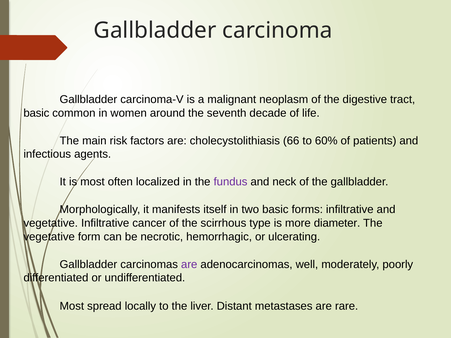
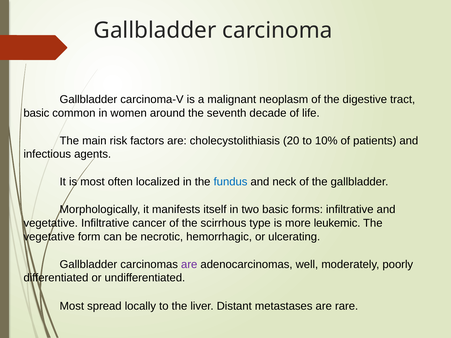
66: 66 -> 20
60%: 60% -> 10%
fundus colour: purple -> blue
diameter: diameter -> leukemic
